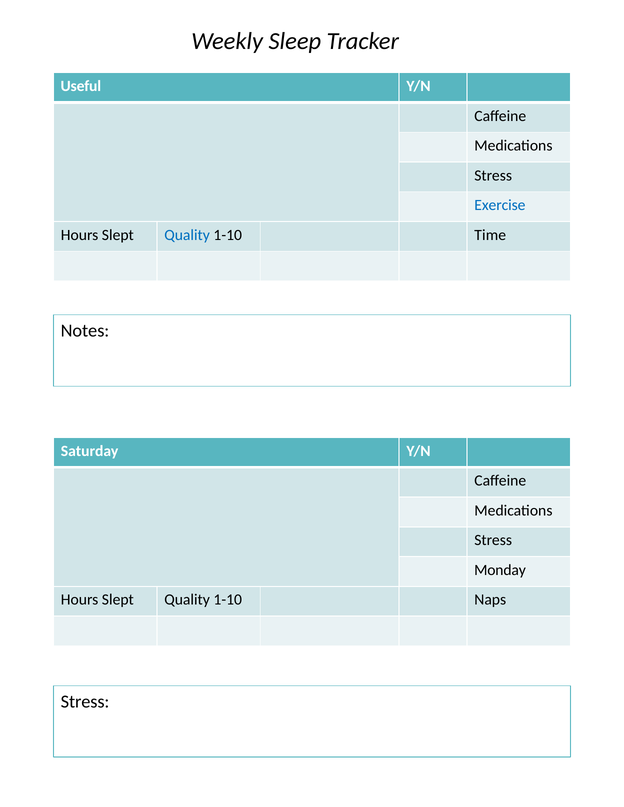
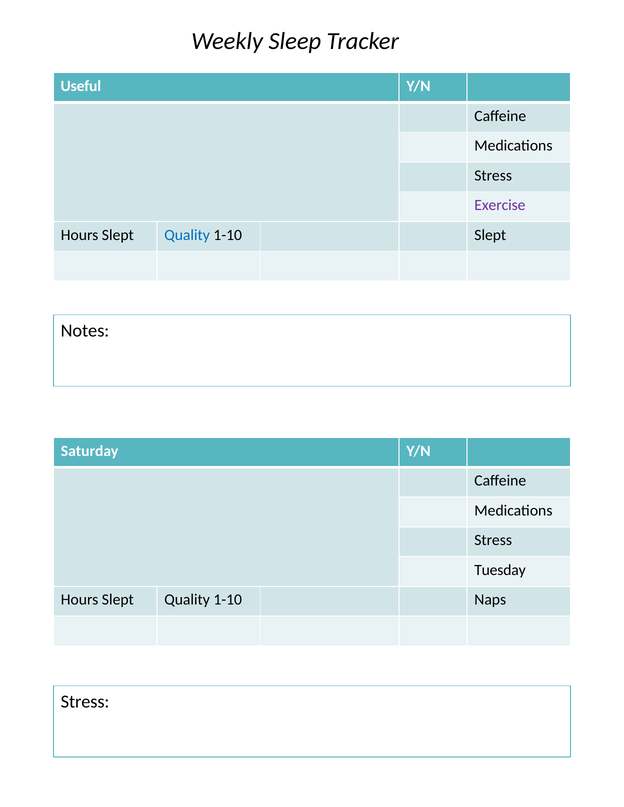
Exercise colour: blue -> purple
1-10 Time: Time -> Slept
Monday: Monday -> Tuesday
